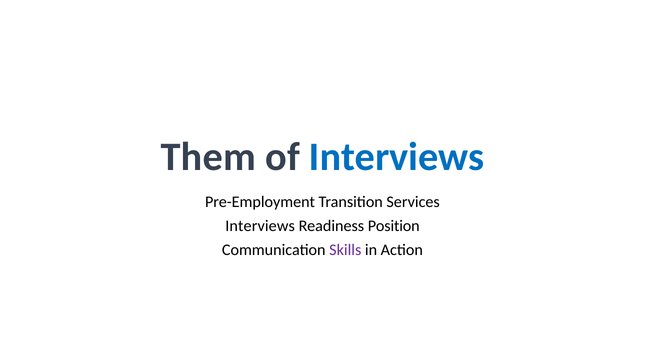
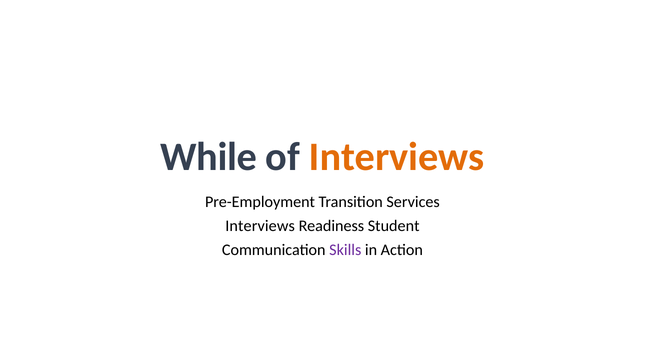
Them: Them -> While
Interviews at (397, 157) colour: blue -> orange
Position: Position -> Student
